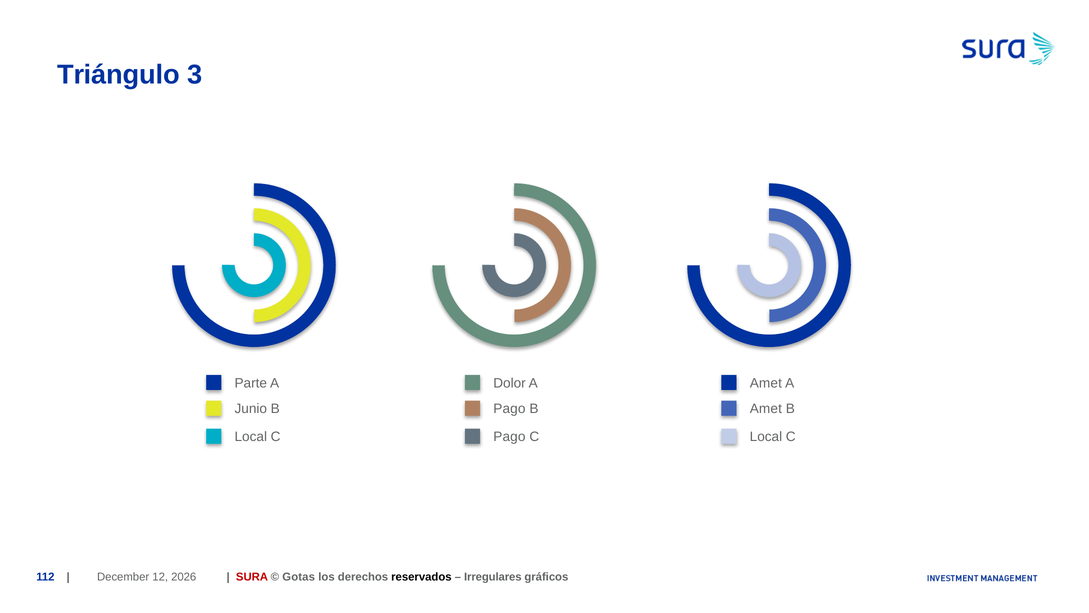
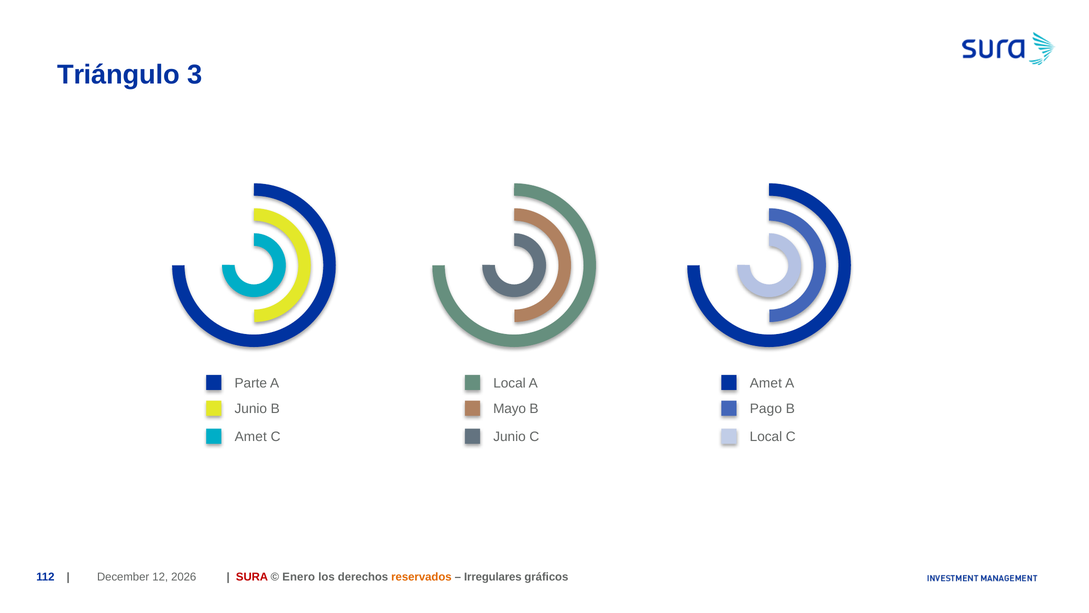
Dolor at (509, 383): Dolor -> Local
Pago at (509, 409): Pago -> Mayo
Amet at (766, 409): Amet -> Pago
Local at (251, 437): Local -> Amet
Pago at (509, 437): Pago -> Junio
Gotas: Gotas -> Enero
reservados colour: black -> orange
